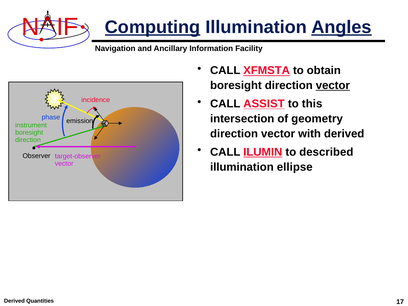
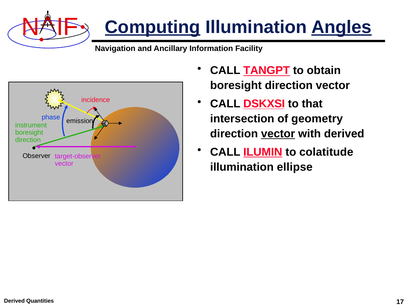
XFMSTA: XFMSTA -> TANGPT
vector at (333, 86) underline: present -> none
ASSIST: ASSIST -> DSKXSI
this: this -> that
vector at (278, 134) underline: none -> present
described: described -> colatitude
